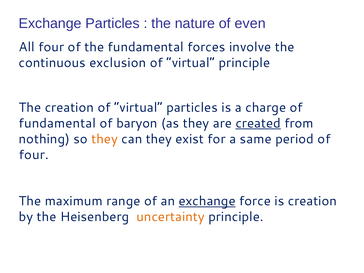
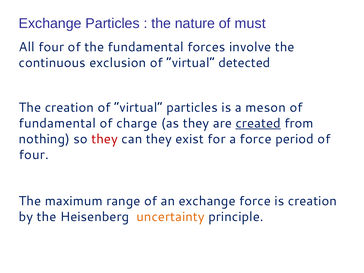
even: even -> must
virtual principle: principle -> detected
charge: charge -> meson
baryon: baryon -> charge
they at (105, 139) colour: orange -> red
a same: same -> force
exchange at (207, 201) underline: present -> none
